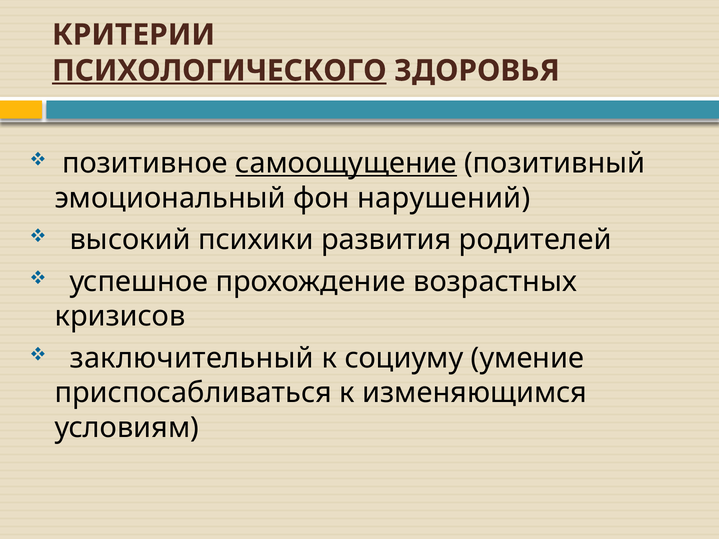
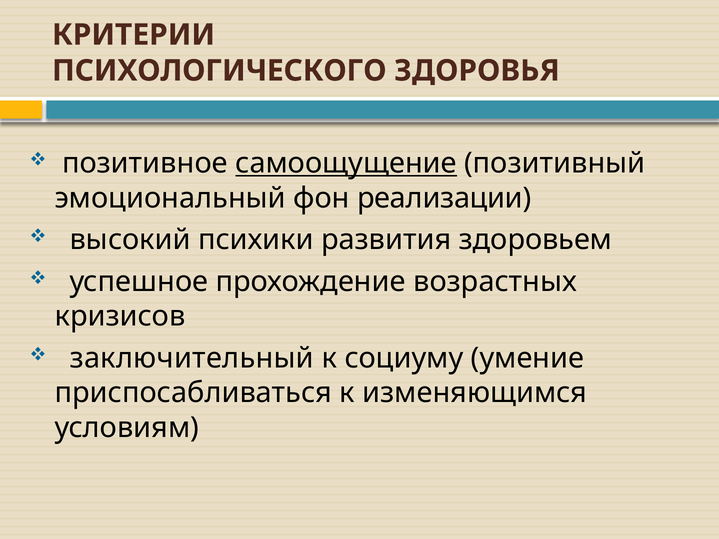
ПСИХОЛОГИЧЕСКОГО underline: present -> none
нарушений: нарушений -> реализации
родителей: родителей -> здоровьем
